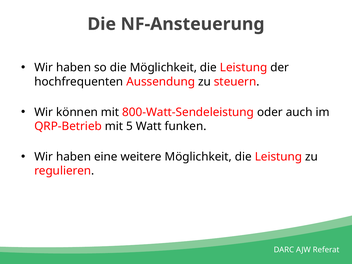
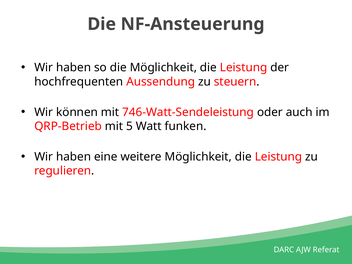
800-Watt-Sendeleistung: 800-Watt-Sendeleistung -> 746-Watt-Sendeleistung
